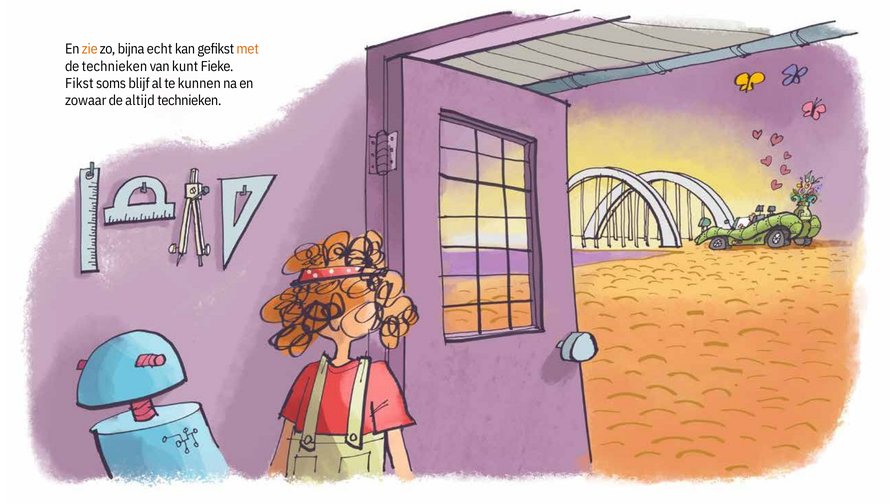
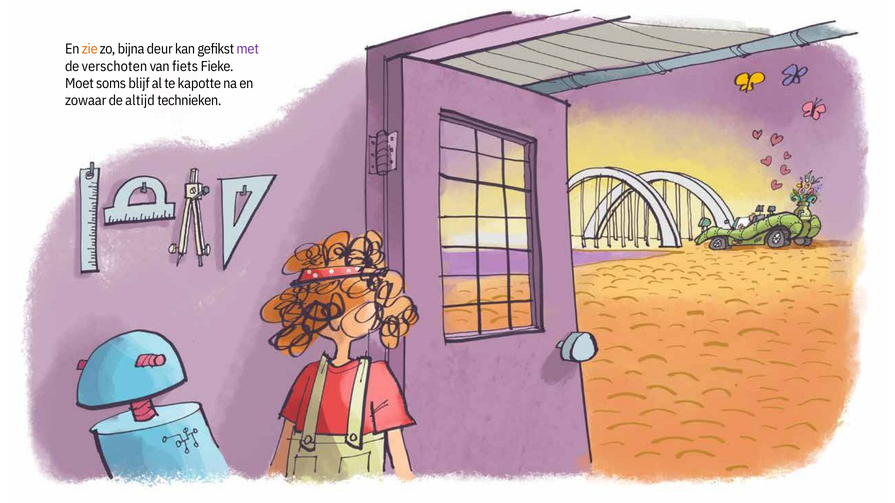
echt: echt -> deur
met colour: orange -> purple
de technieken: technieken -> verschoten
kunt: kunt -> fiets
Fikst: Fikst -> Moet
kunnen: kunnen -> kapotte
